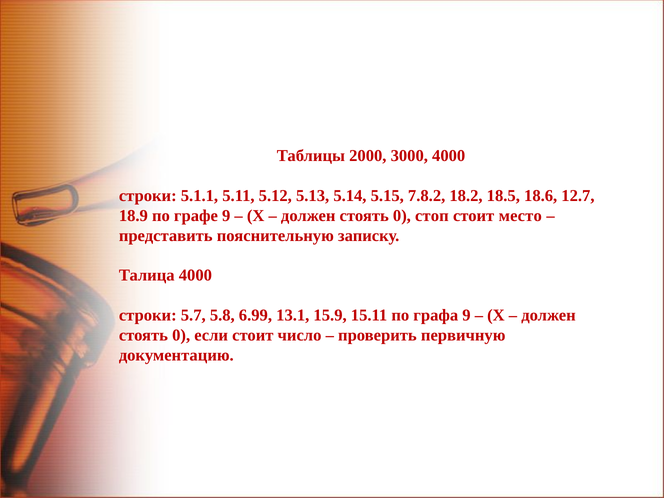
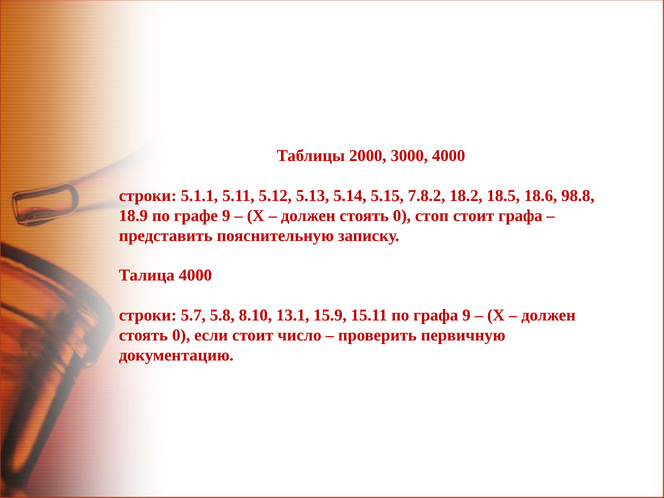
12.7: 12.7 -> 98.8
стоит место: место -> графа
6.99: 6.99 -> 8.10
